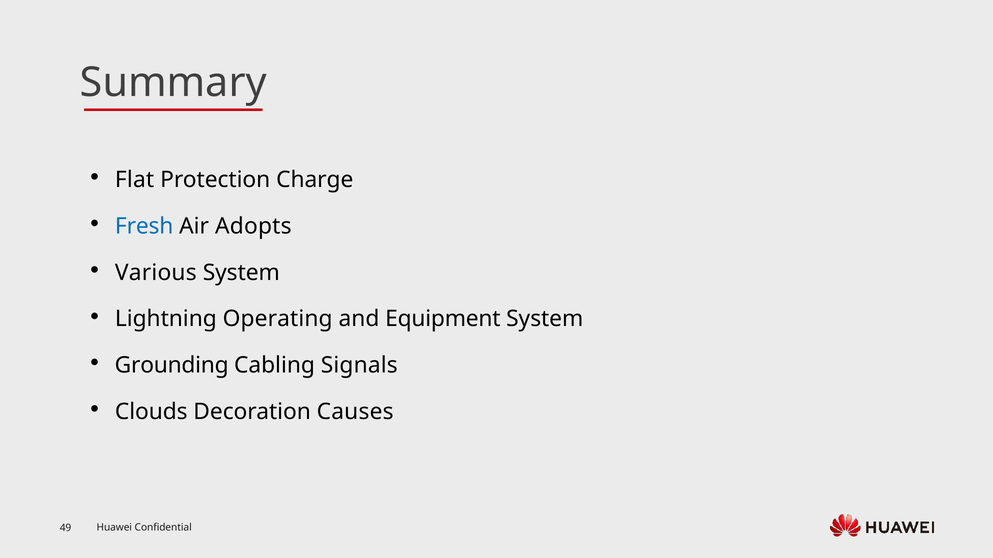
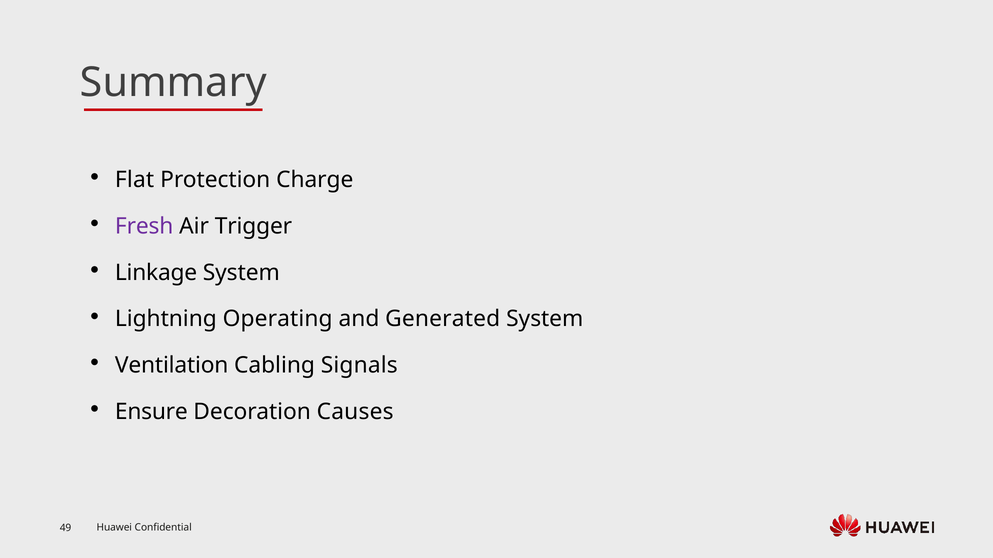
Fresh colour: blue -> purple
Adopts: Adopts -> Trigger
Various: Various -> Linkage
Equipment: Equipment -> Generated
Grounding: Grounding -> Ventilation
Clouds: Clouds -> Ensure
